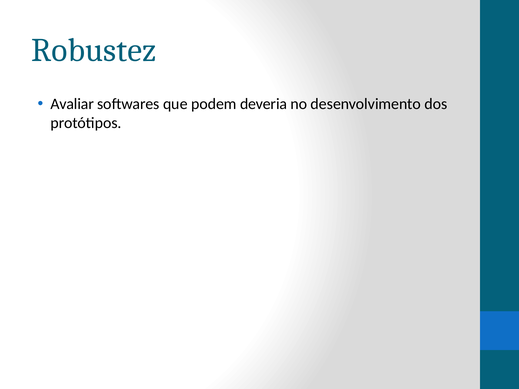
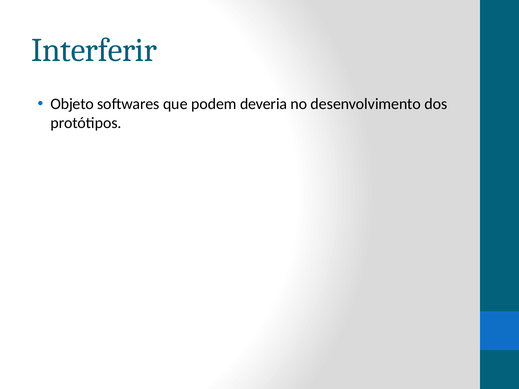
Robustez: Robustez -> Interferir
Avaliar: Avaliar -> Objeto
